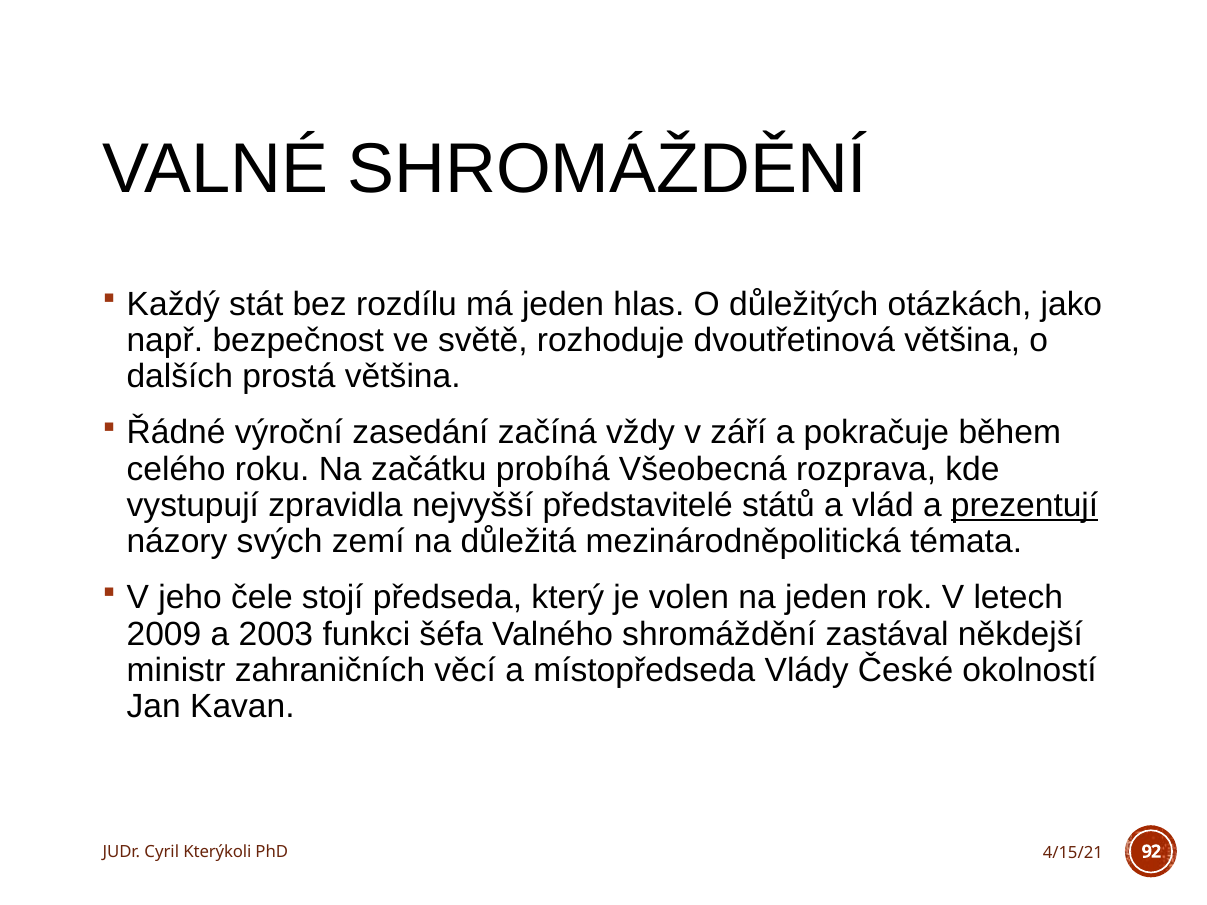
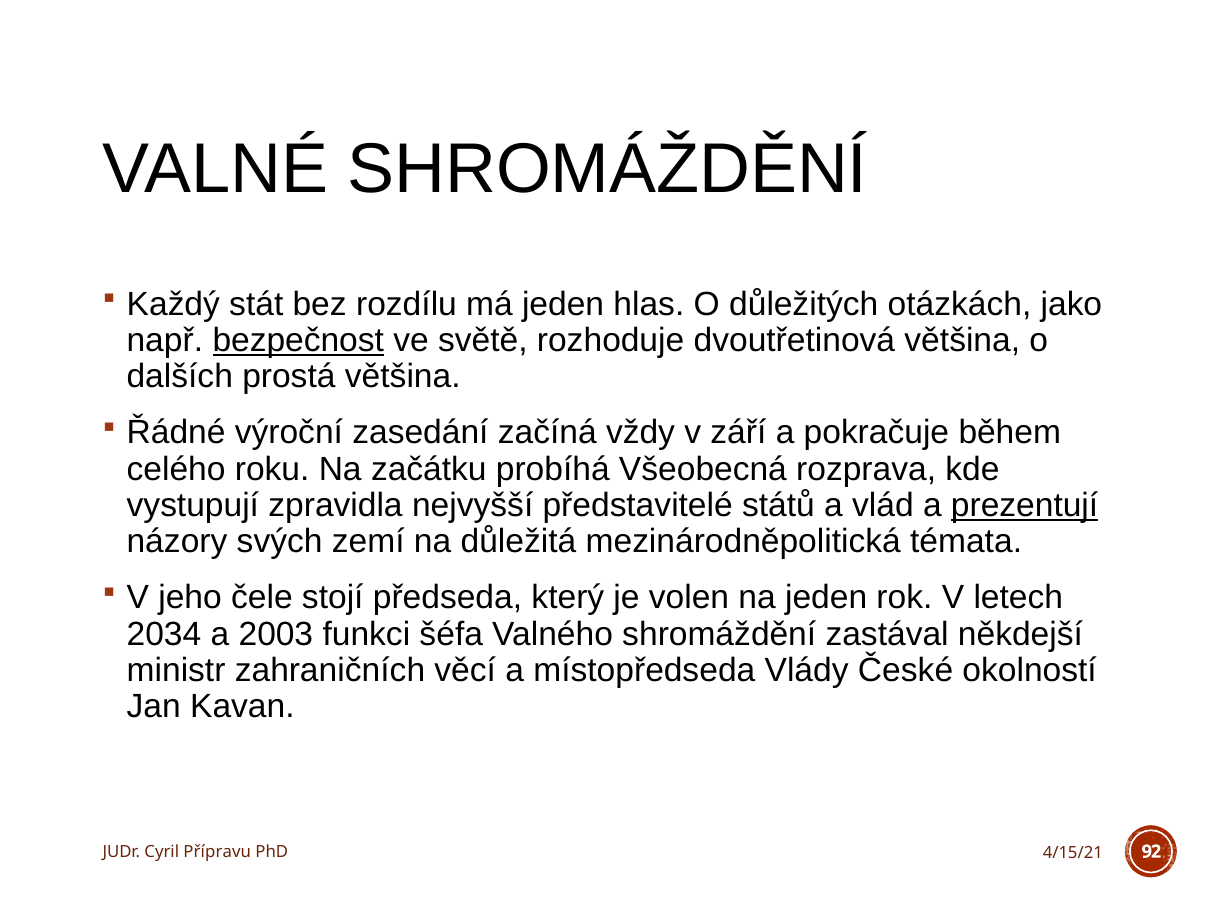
bezpečnost underline: none -> present
2009: 2009 -> 2034
Kterýkoli: Kterýkoli -> Přípravu
